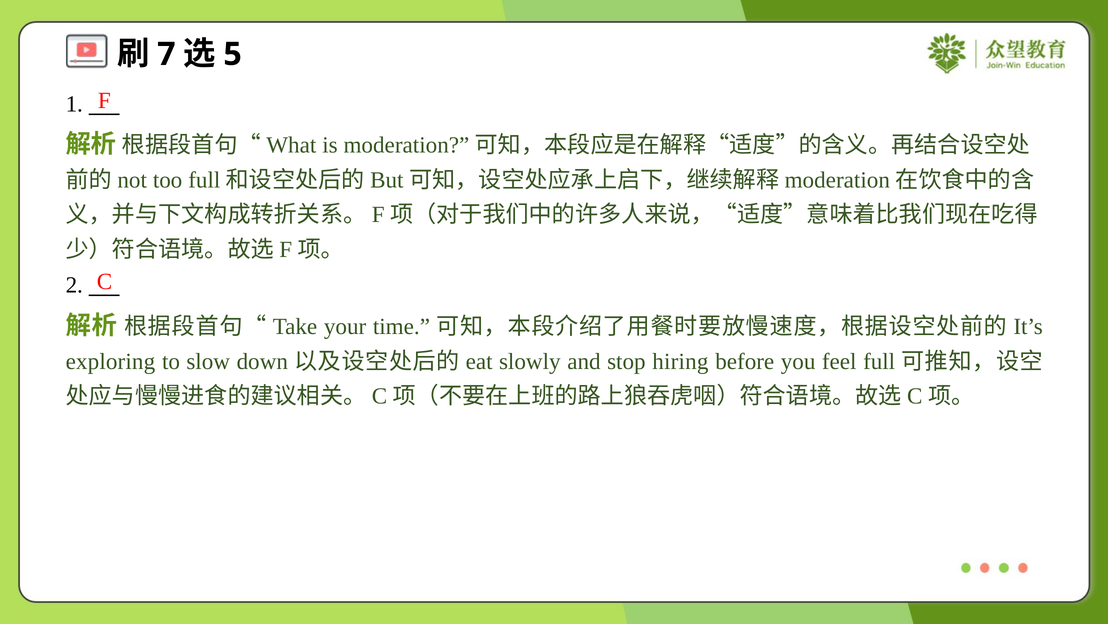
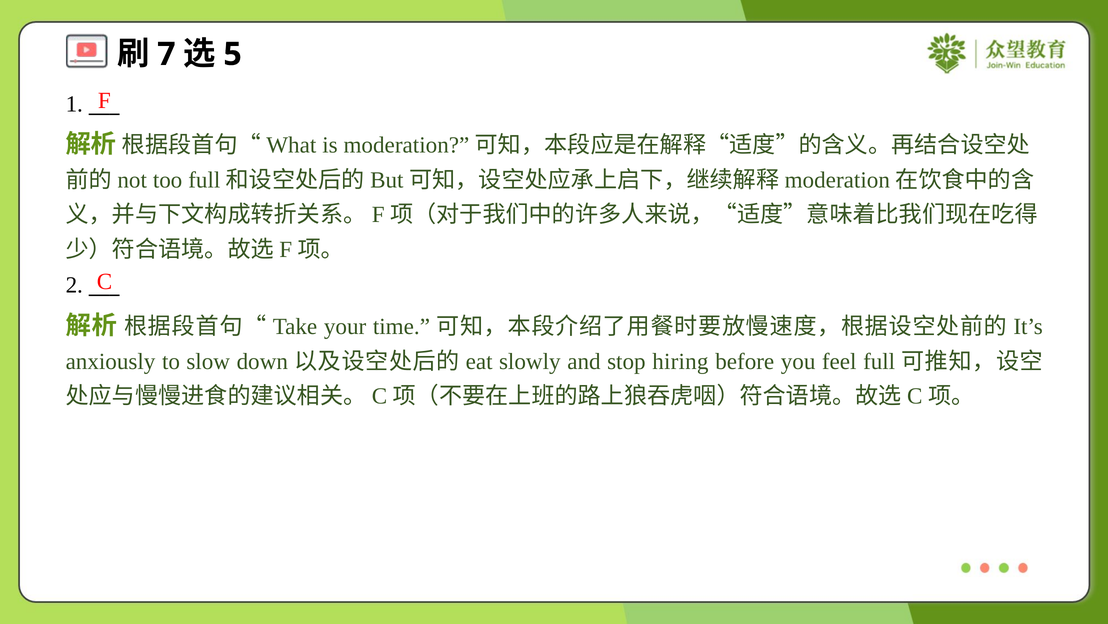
exploring: exploring -> anxiously
